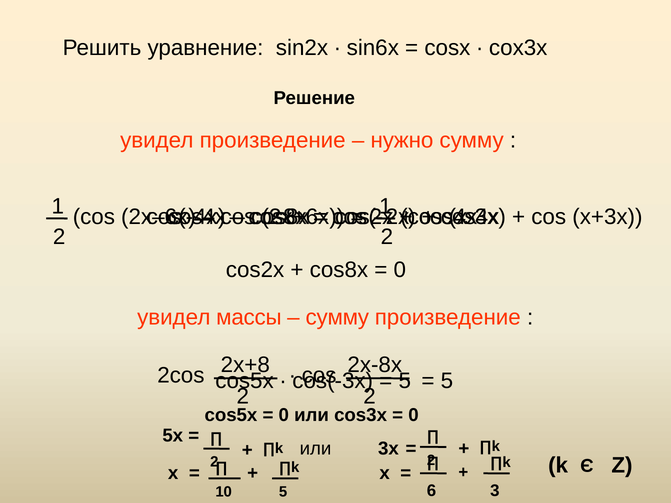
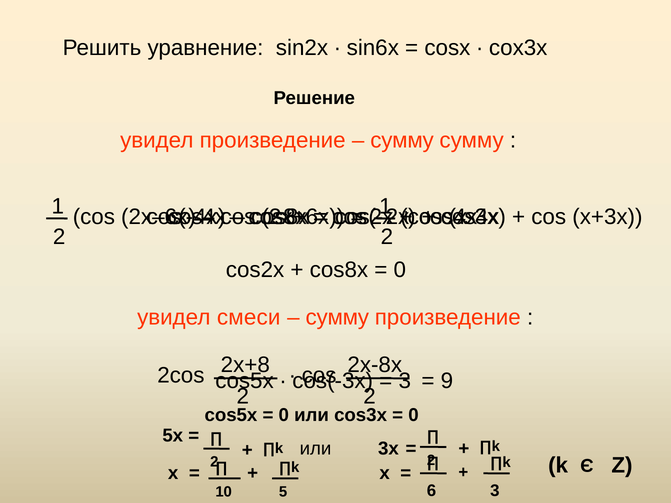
нужно at (402, 141): нужно -> сумму
массы: массы -> смеси
5 at (405, 381): 5 -> 3
5 at (447, 381): 5 -> 9
